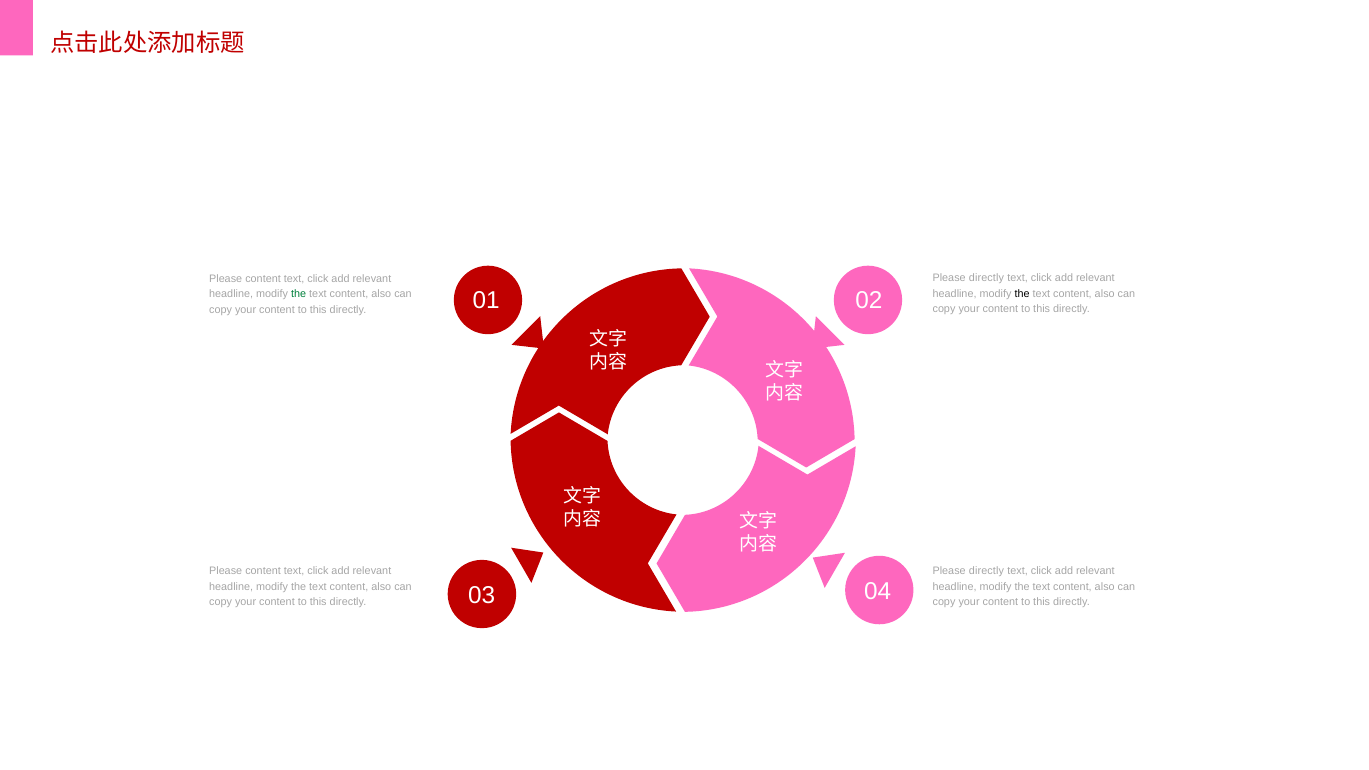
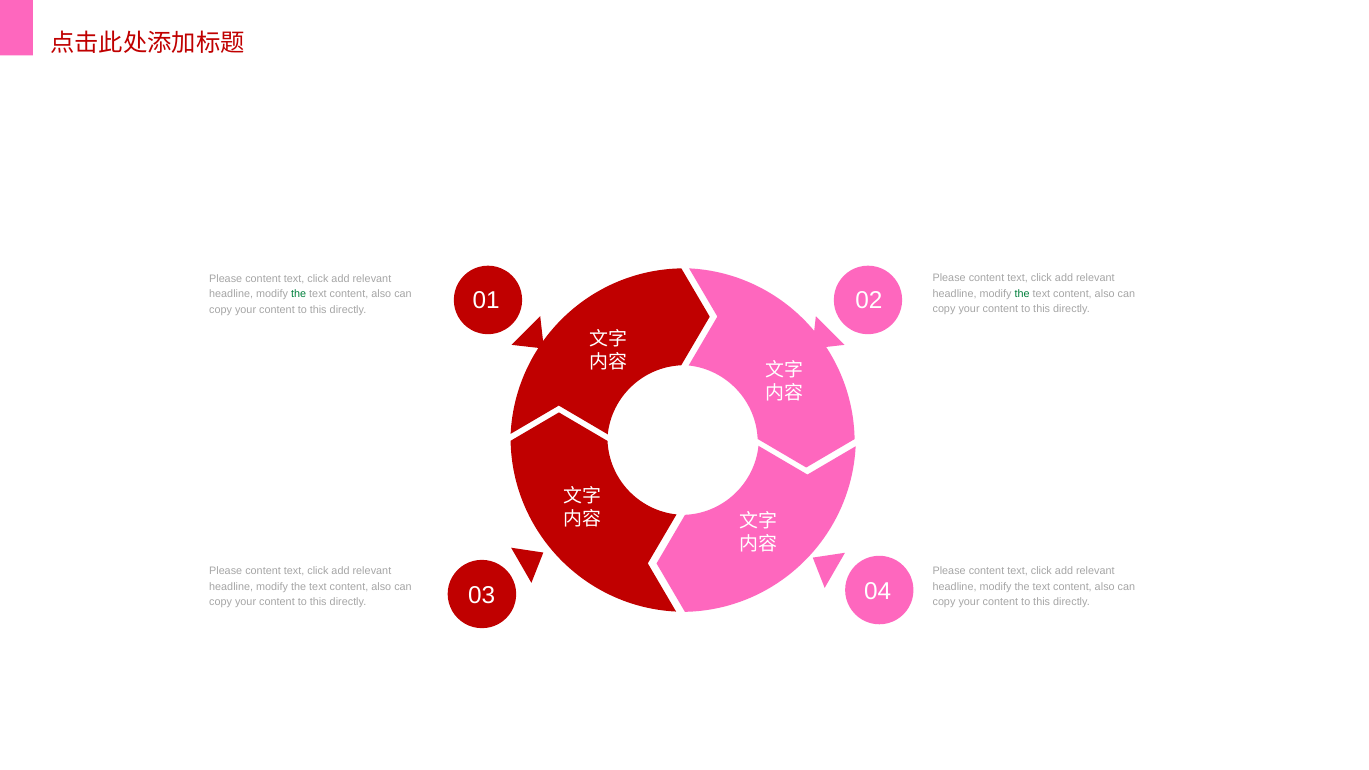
directly at (986, 278): directly -> content
the at (1022, 294) colour: black -> green
directly at (986, 571): directly -> content
